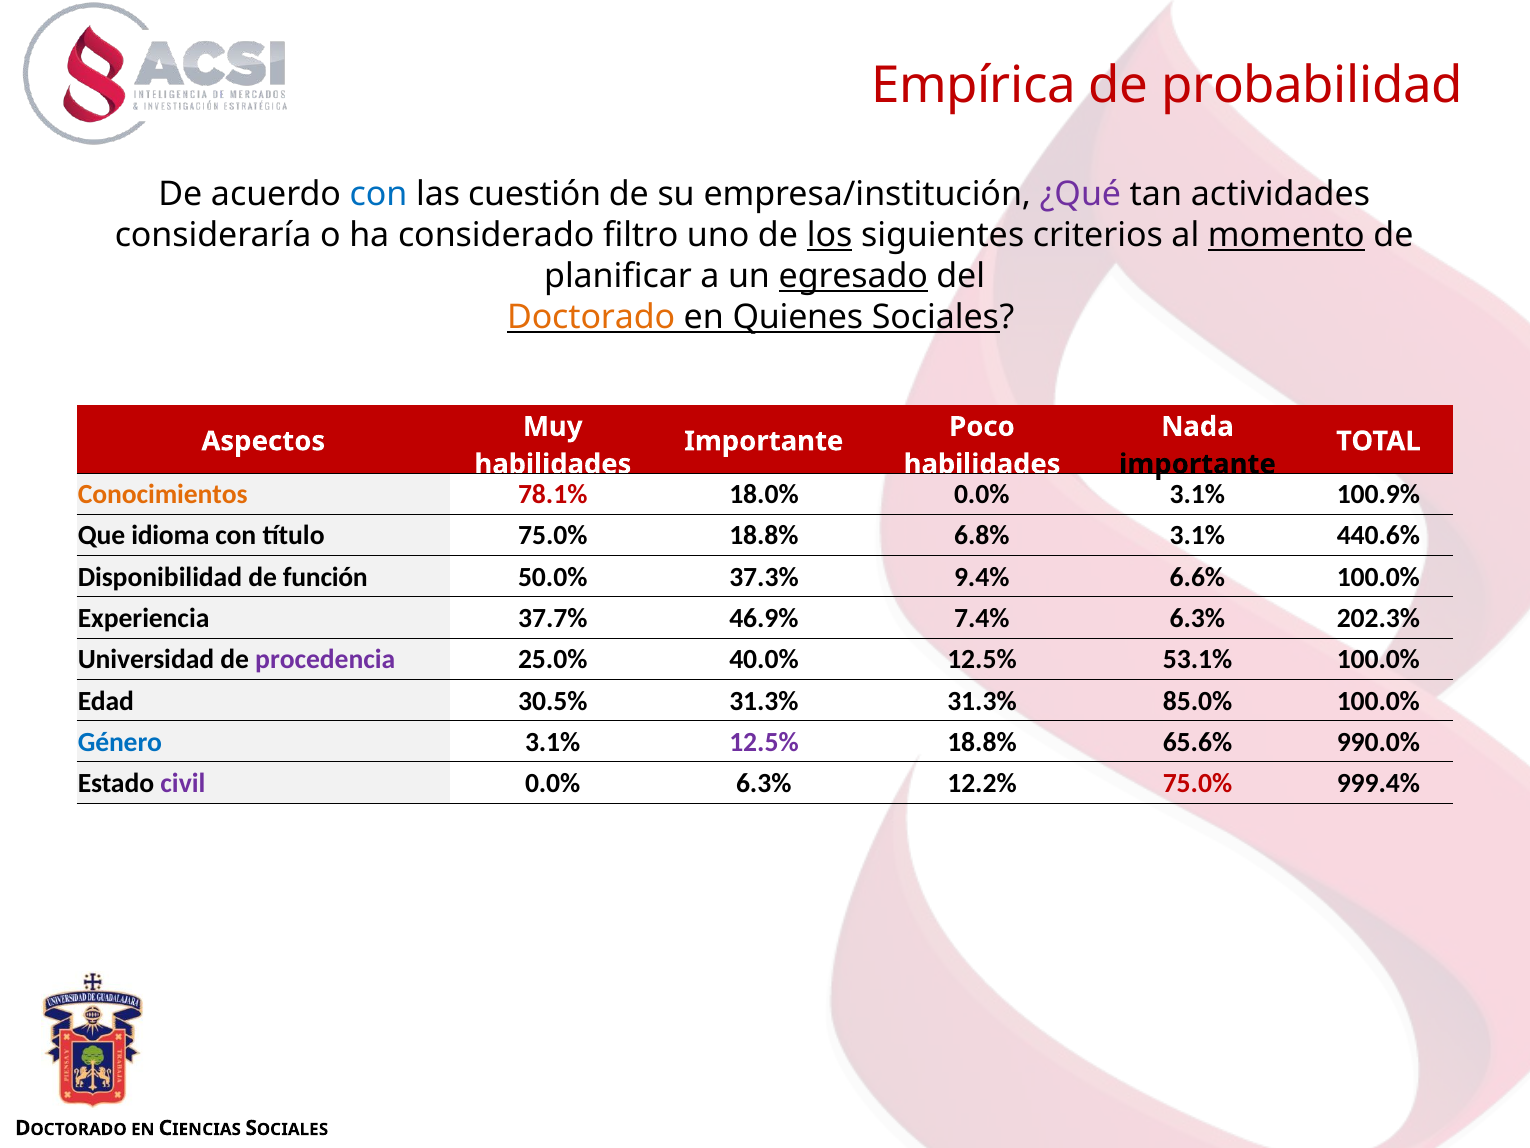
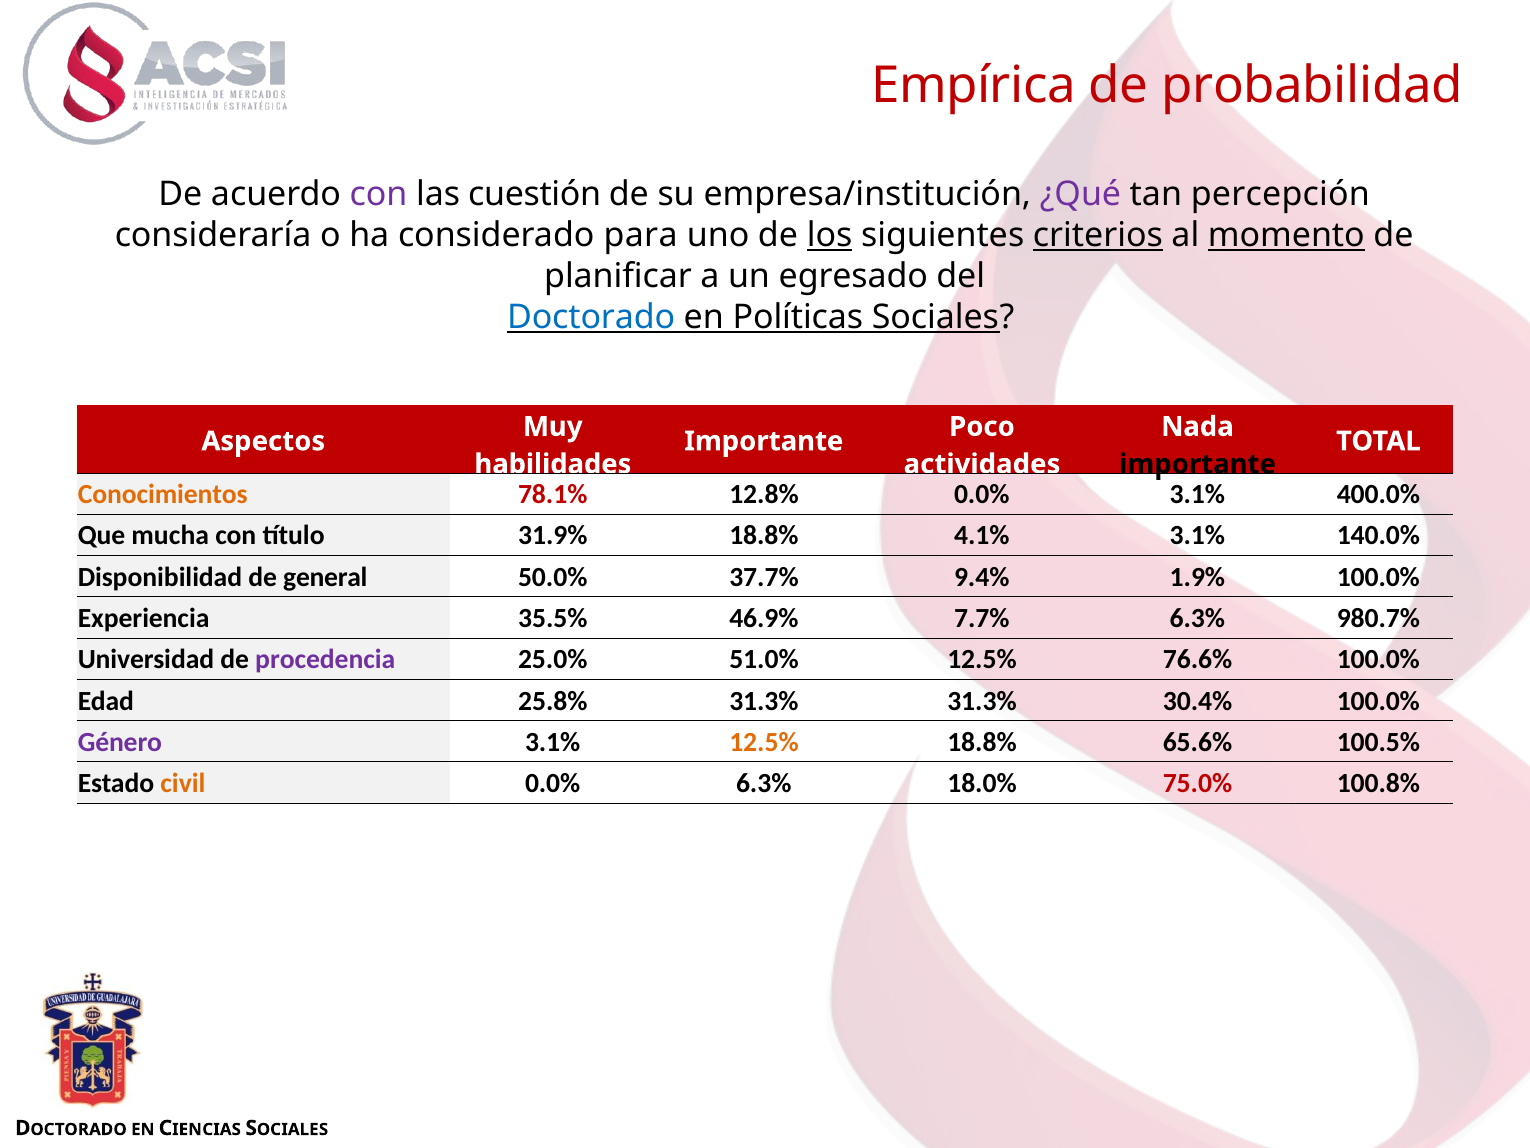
con at (379, 194) colour: blue -> purple
actividades: actividades -> percepción
filtro: filtro -> para
criterios underline: none -> present
egresado underline: present -> none
Doctorado at (591, 317) colour: orange -> blue
Quienes: Quienes -> Políticas
habilidades at (982, 464): habilidades -> actividades
18.0%: 18.0% -> 12.8%
100.9%: 100.9% -> 400.0%
idioma: idioma -> mucha
título 75.0%: 75.0% -> 31.9%
6.8%: 6.8% -> 4.1%
440.6%: 440.6% -> 140.0%
función: función -> general
37.3%: 37.3% -> 37.7%
6.6%: 6.6% -> 1.9%
37.7%: 37.7% -> 35.5%
7.4%: 7.4% -> 7.7%
202.3%: 202.3% -> 980.7%
40.0%: 40.0% -> 51.0%
53.1%: 53.1% -> 76.6%
30.5%: 30.5% -> 25.8%
85.0%: 85.0% -> 30.4%
Género colour: blue -> purple
12.5% at (764, 742) colour: purple -> orange
990.0%: 990.0% -> 100.5%
civil colour: purple -> orange
12.2%: 12.2% -> 18.0%
999.4%: 999.4% -> 100.8%
